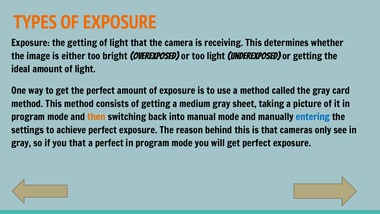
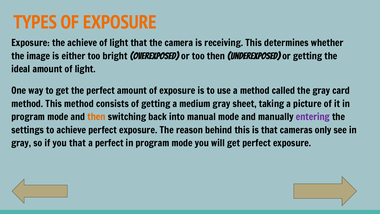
the getting: getting -> achieve
too light: light -> then
entering colour: blue -> purple
